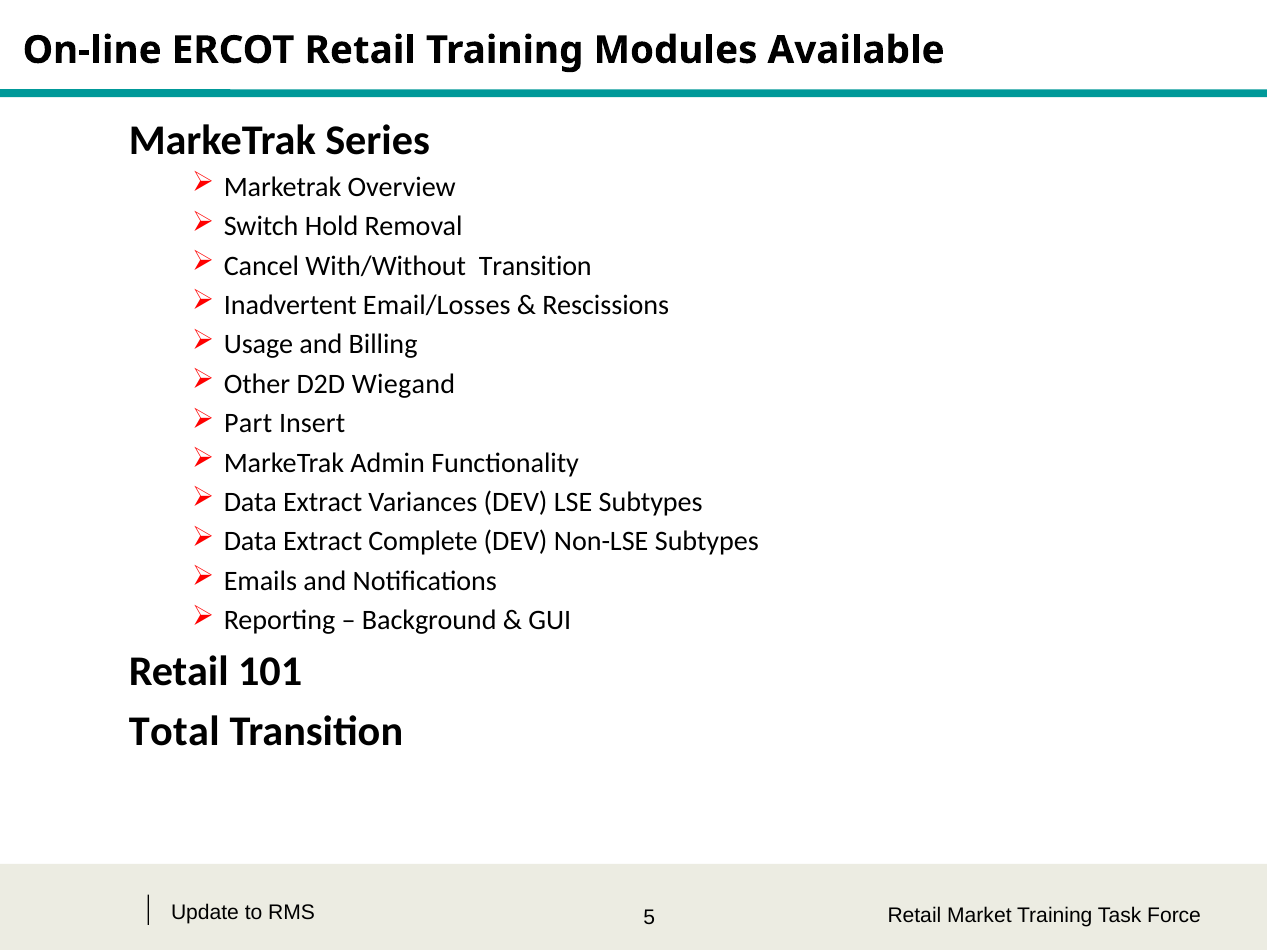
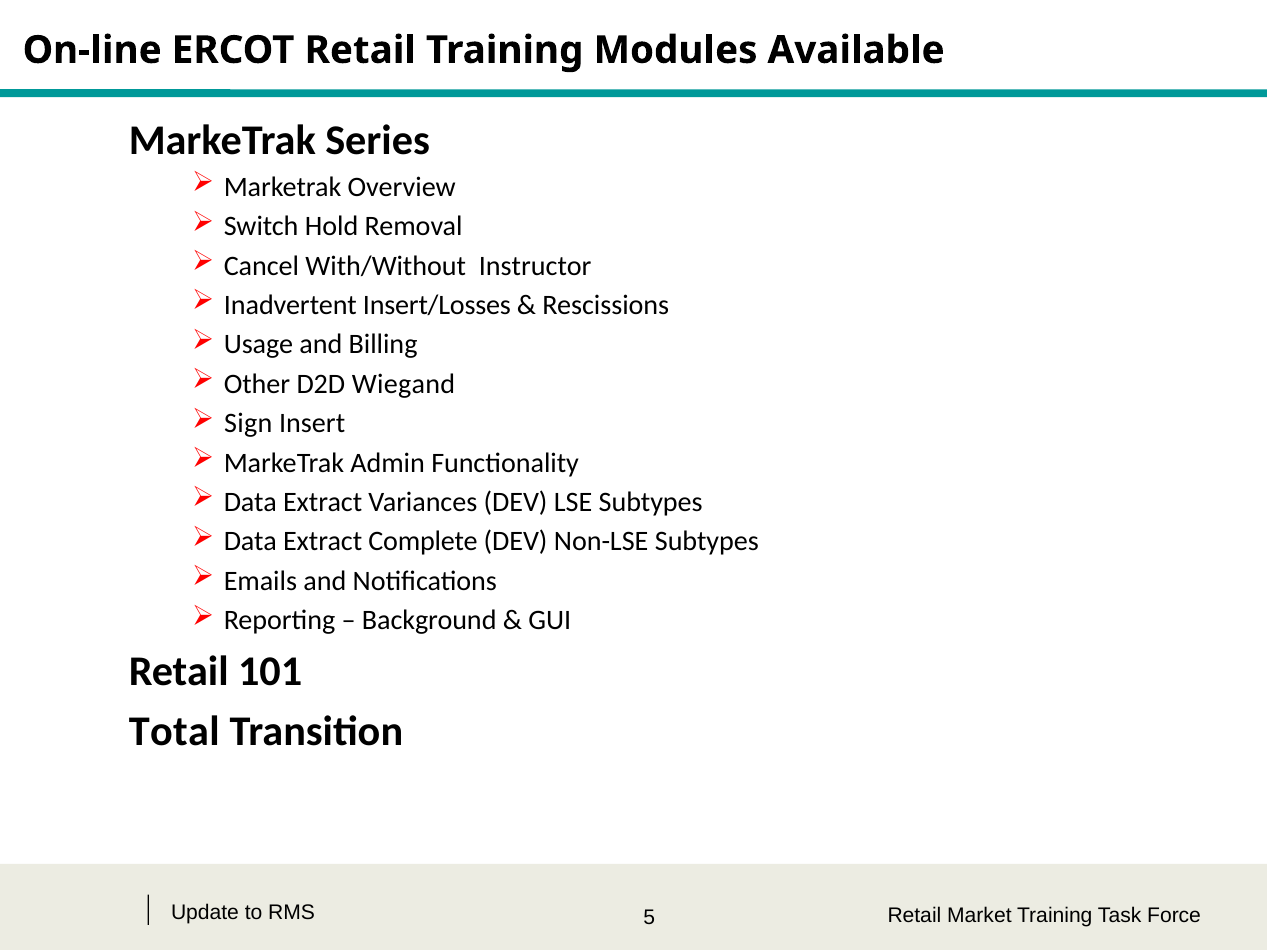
With/Without Transition: Transition -> Instructor
Email/Losses: Email/Losses -> Insert/Losses
Part: Part -> Sign
